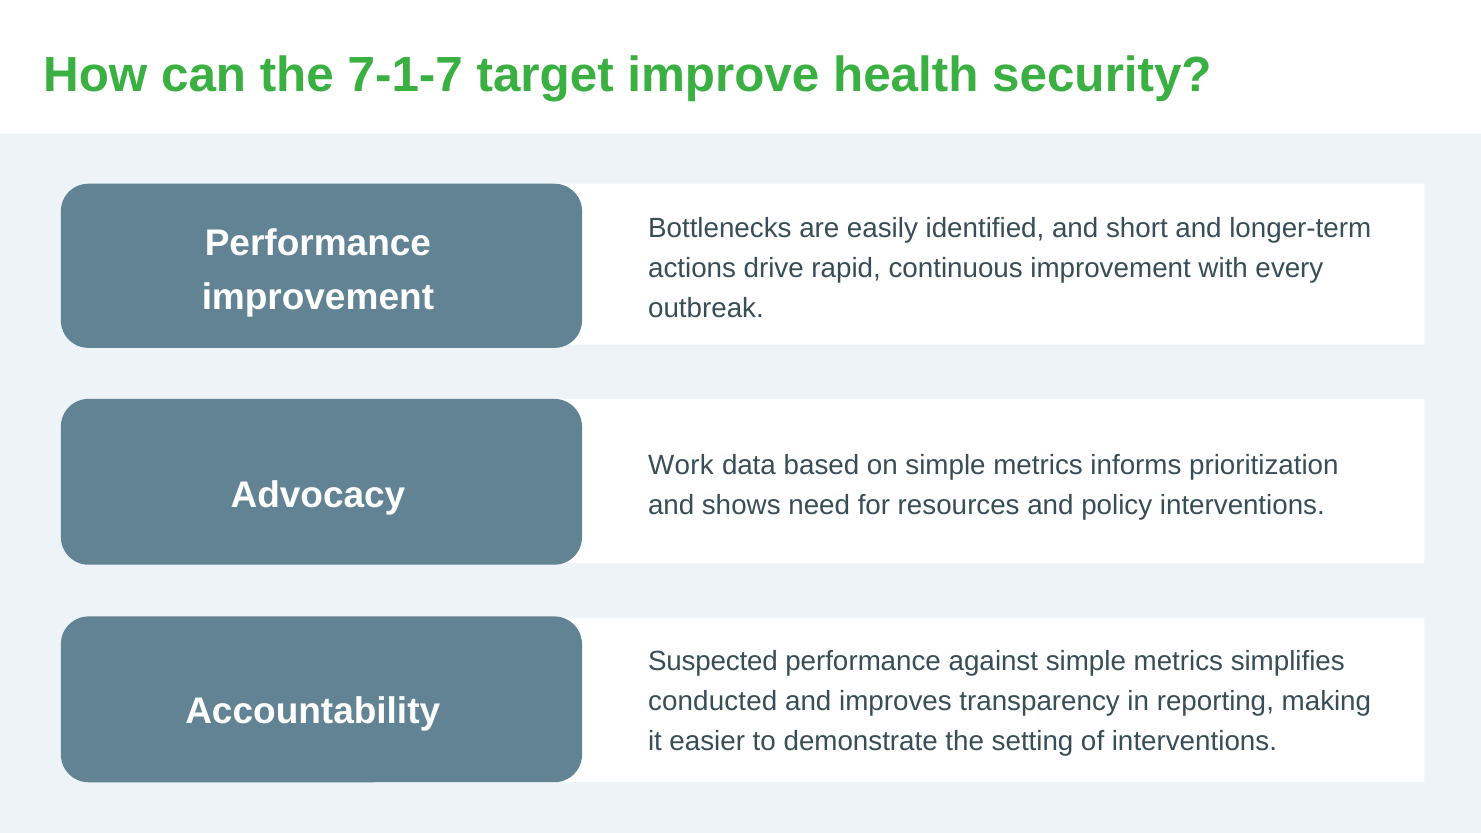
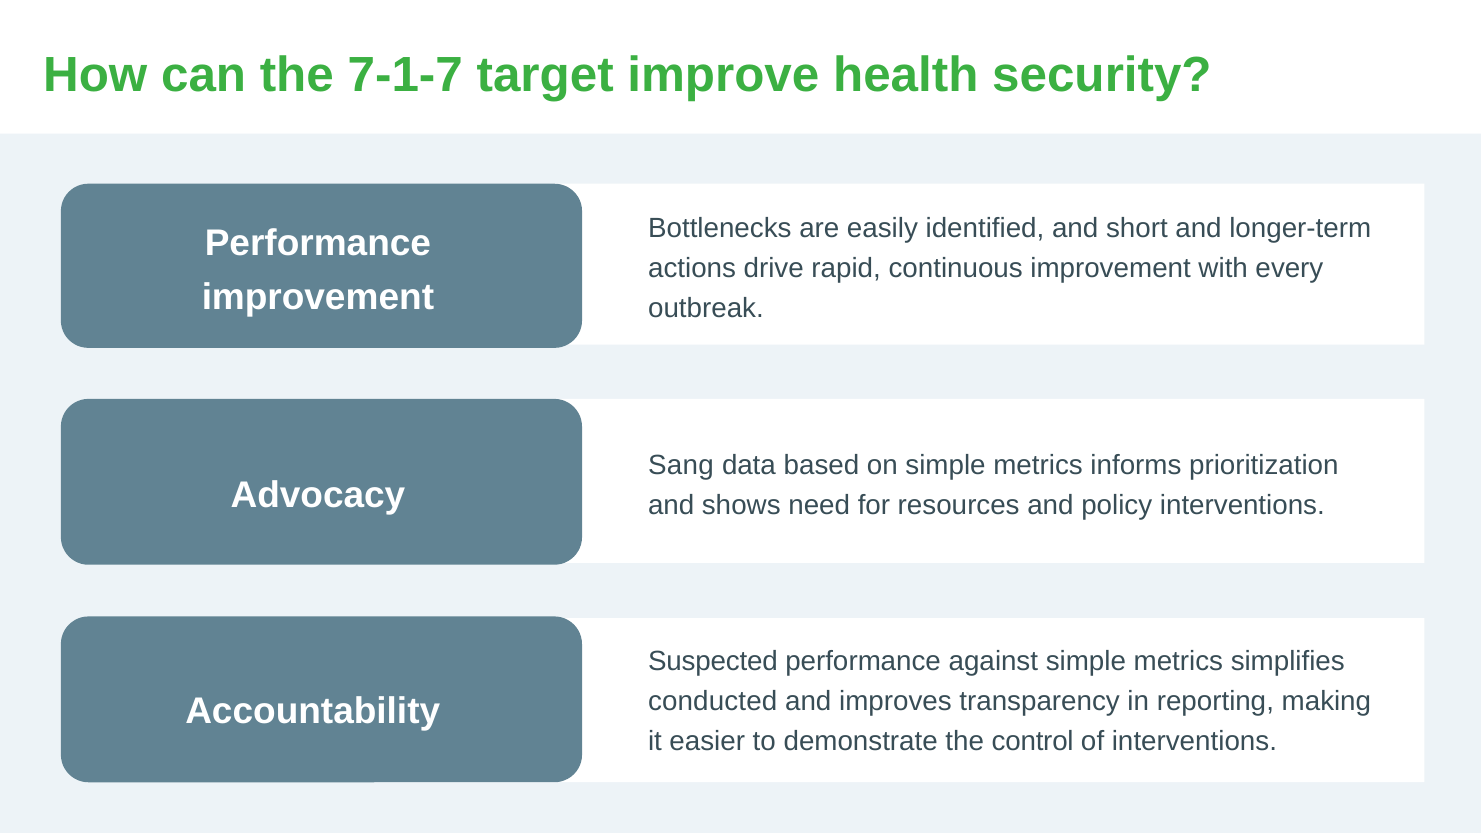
Work: Work -> Sang
setting: setting -> control
